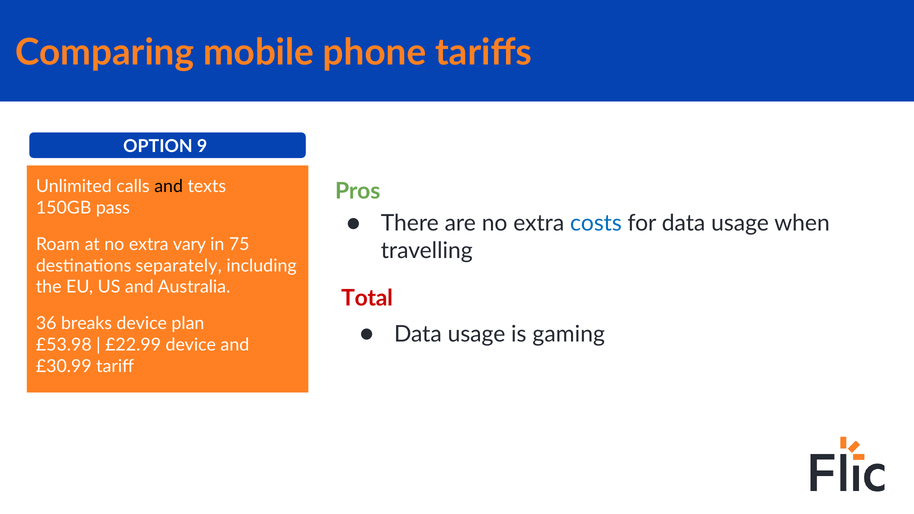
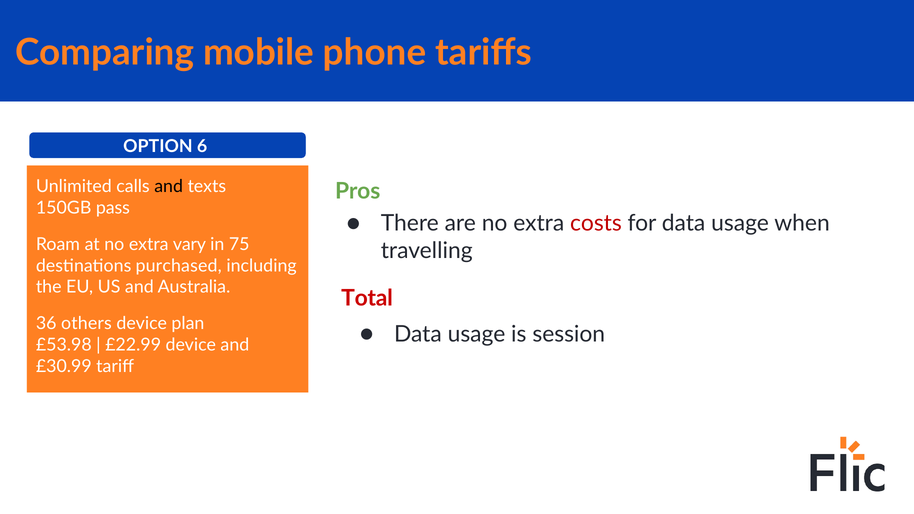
9: 9 -> 6
costs colour: blue -> red
separately: separately -> purchased
breaks: breaks -> others
gaming: gaming -> session
